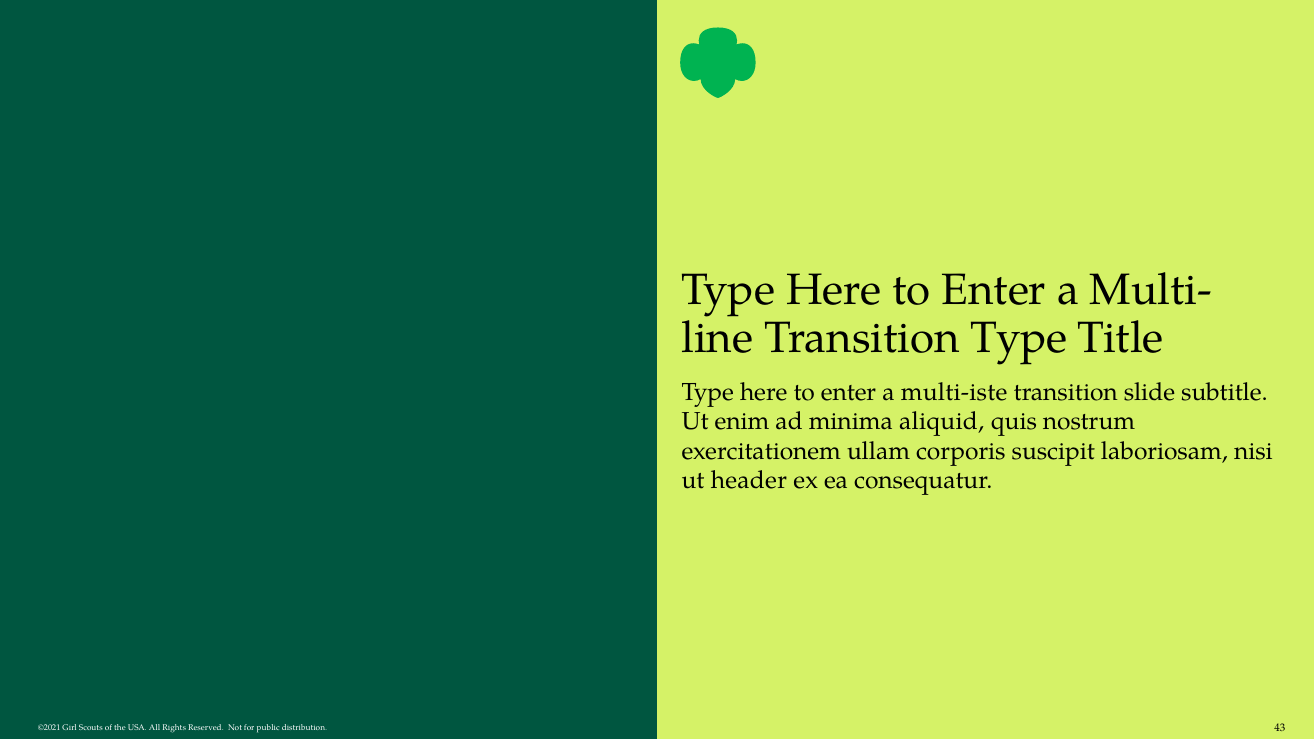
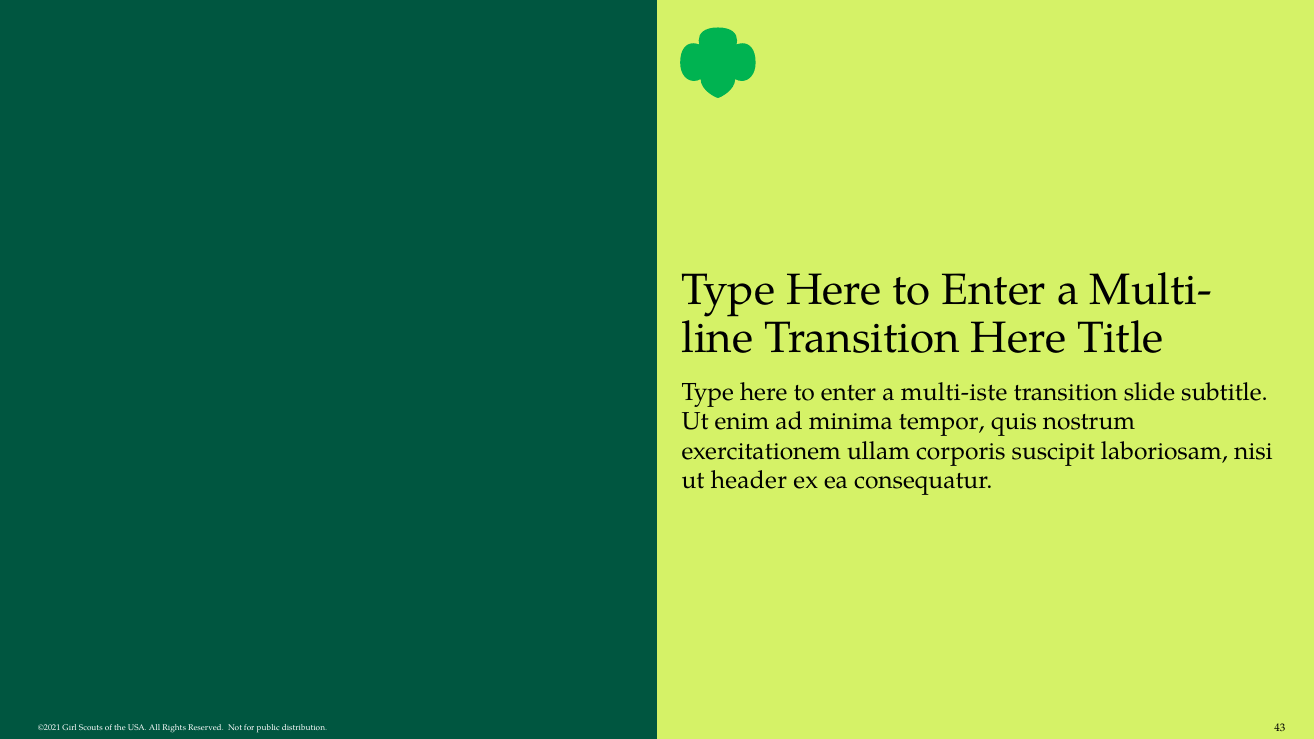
Transition Type: Type -> Here
aliquid: aliquid -> tempor
